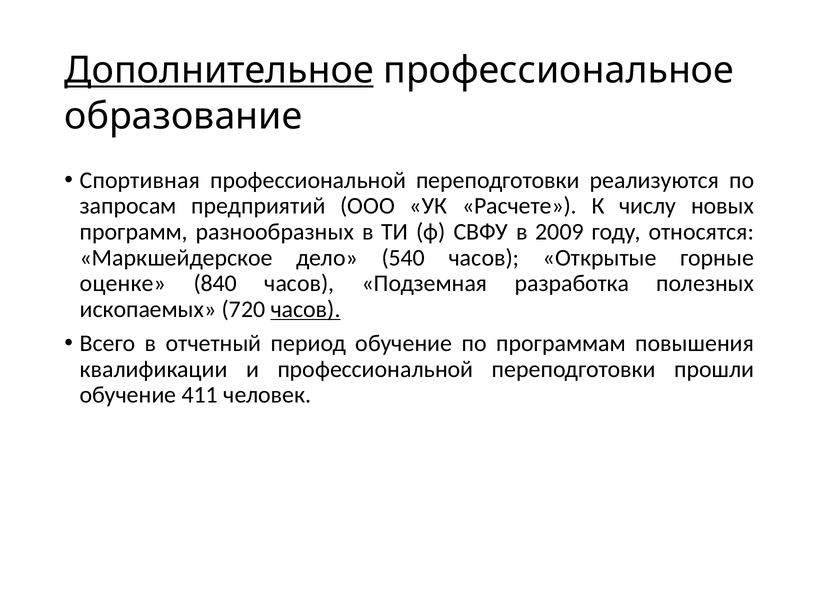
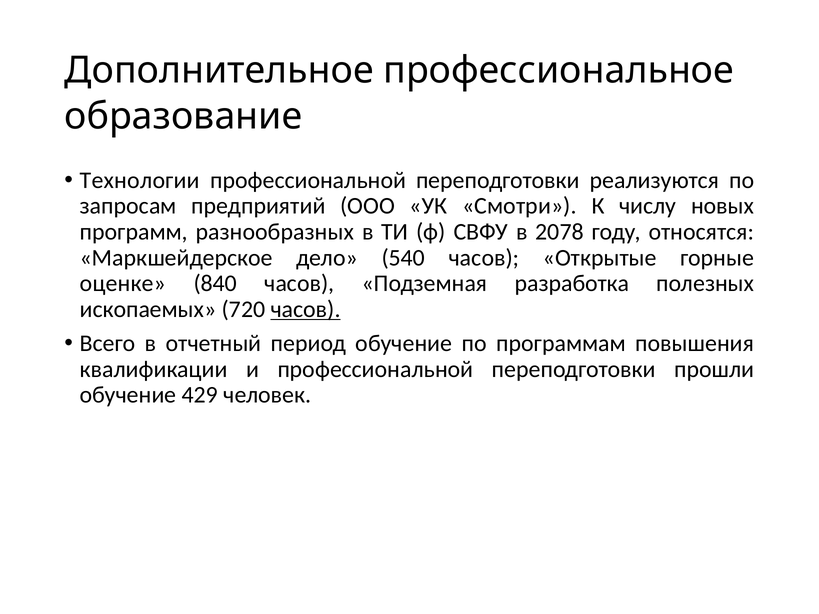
Дополнительное underline: present -> none
Спортивная: Спортивная -> Технологии
Расчете: Расчете -> Смотри
2009: 2009 -> 2078
411: 411 -> 429
